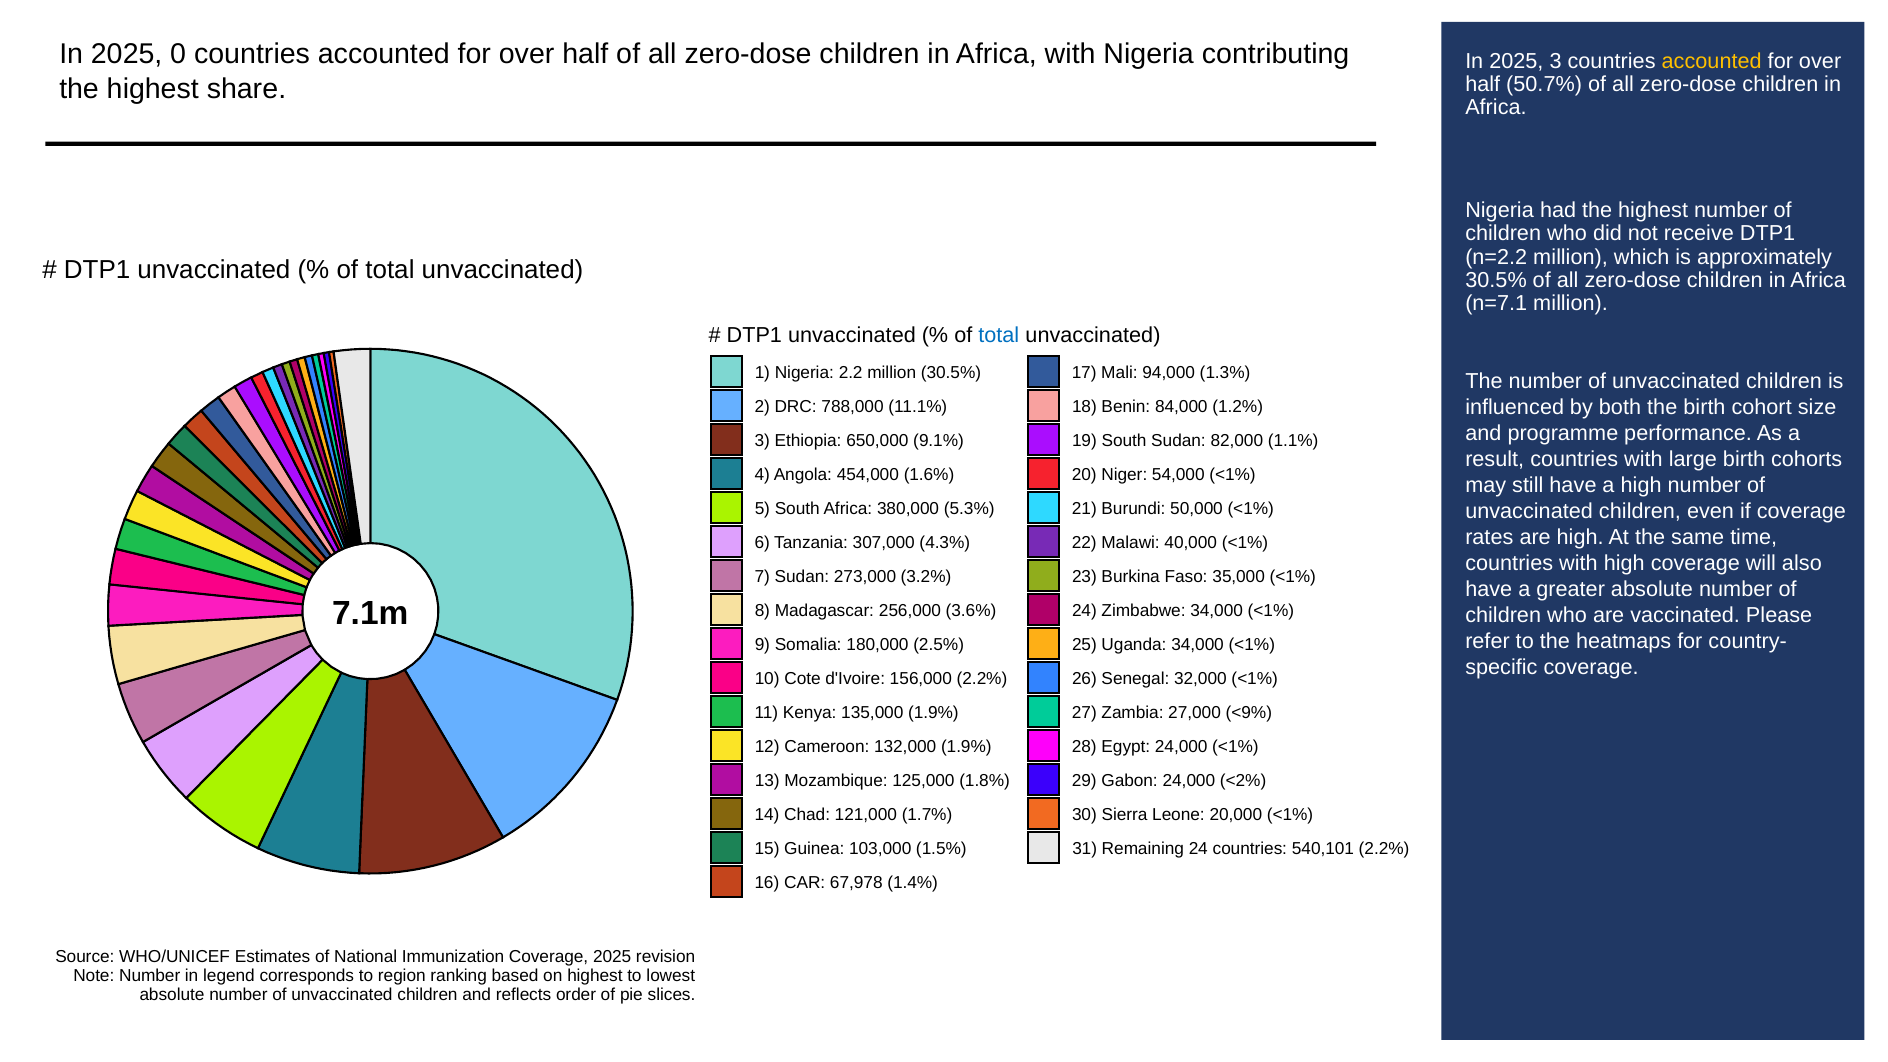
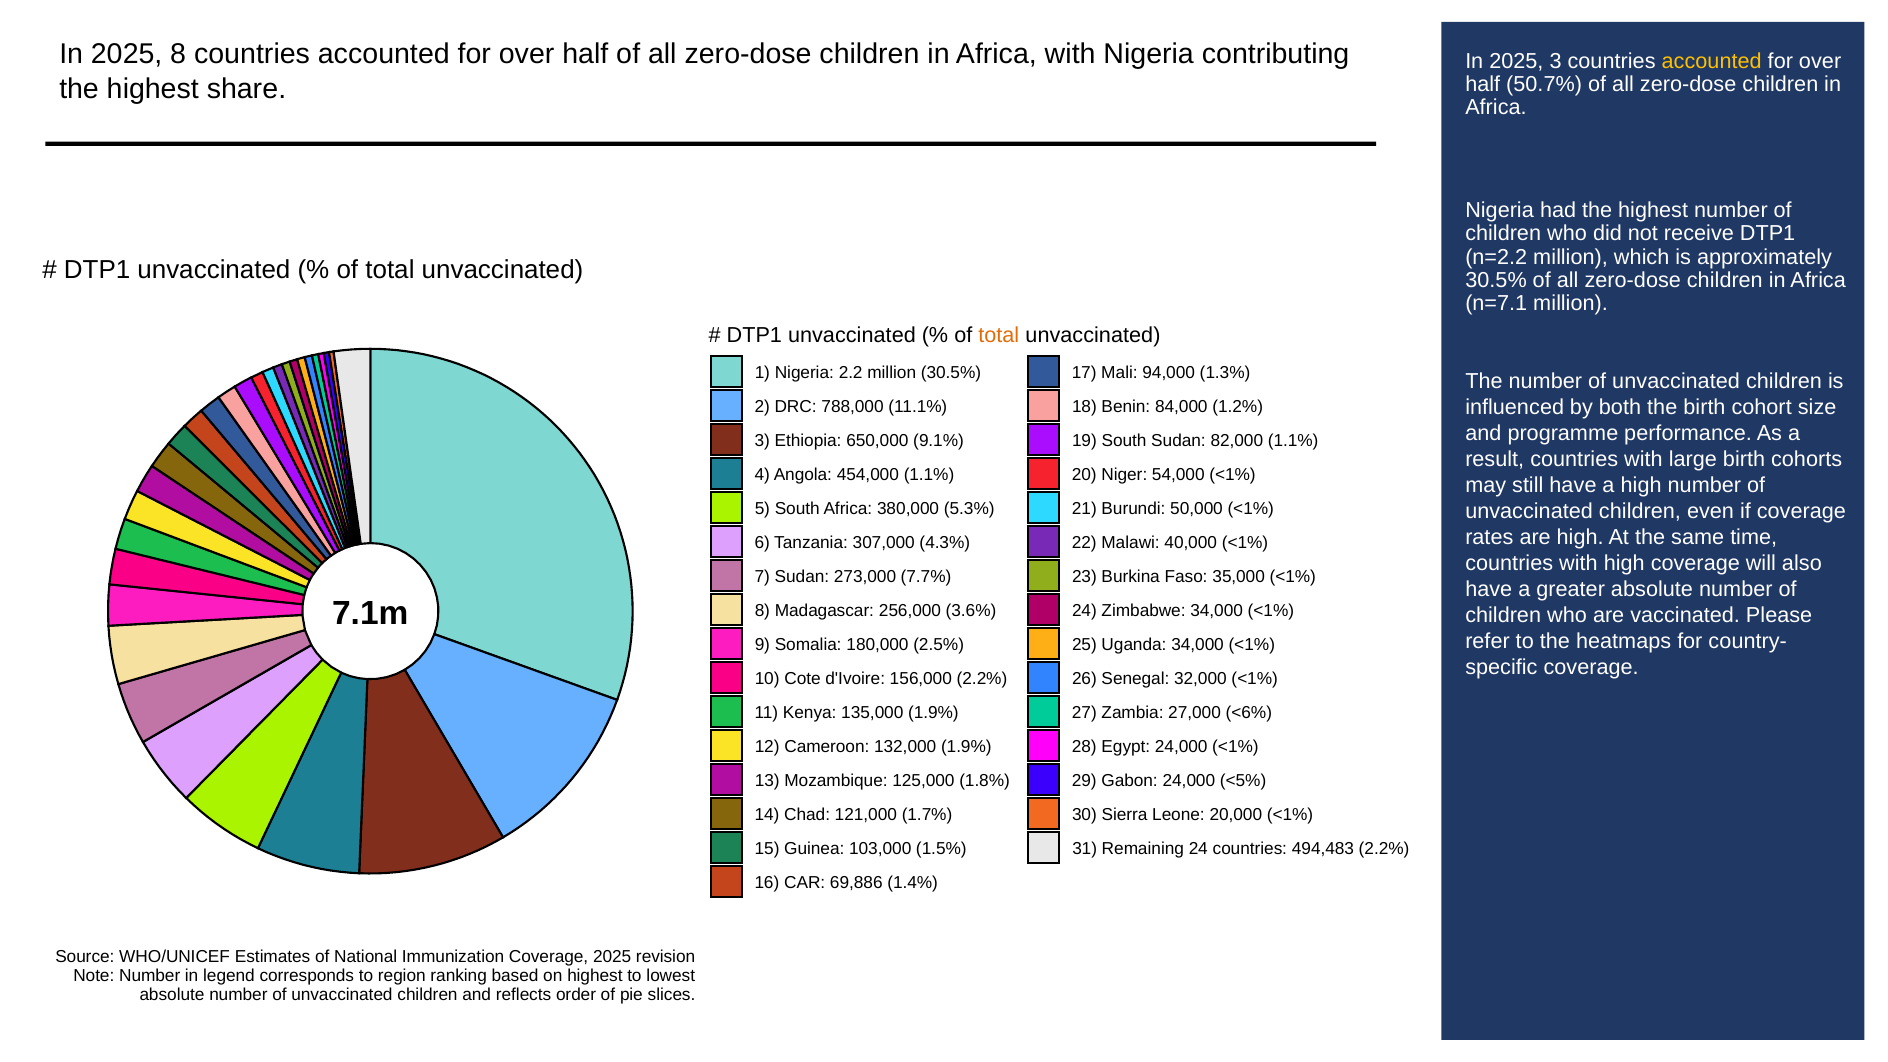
2025 0: 0 -> 8
total at (999, 335) colour: blue -> orange
454,000 1.6%: 1.6% -> 1.1%
3.2%: 3.2% -> 7.7%
<9%: <9% -> <6%
<2%: <2% -> <5%
540,101: 540,101 -> 494,483
67,978: 67,978 -> 69,886
